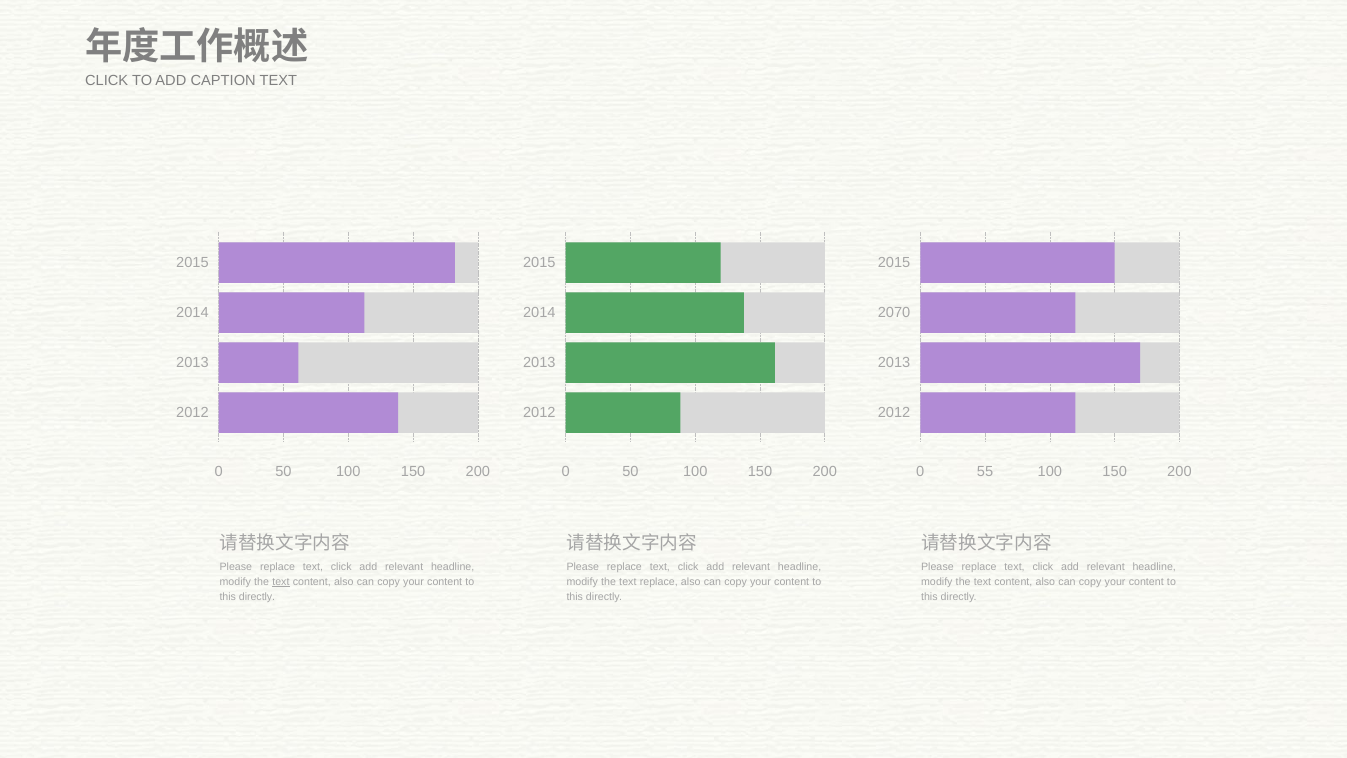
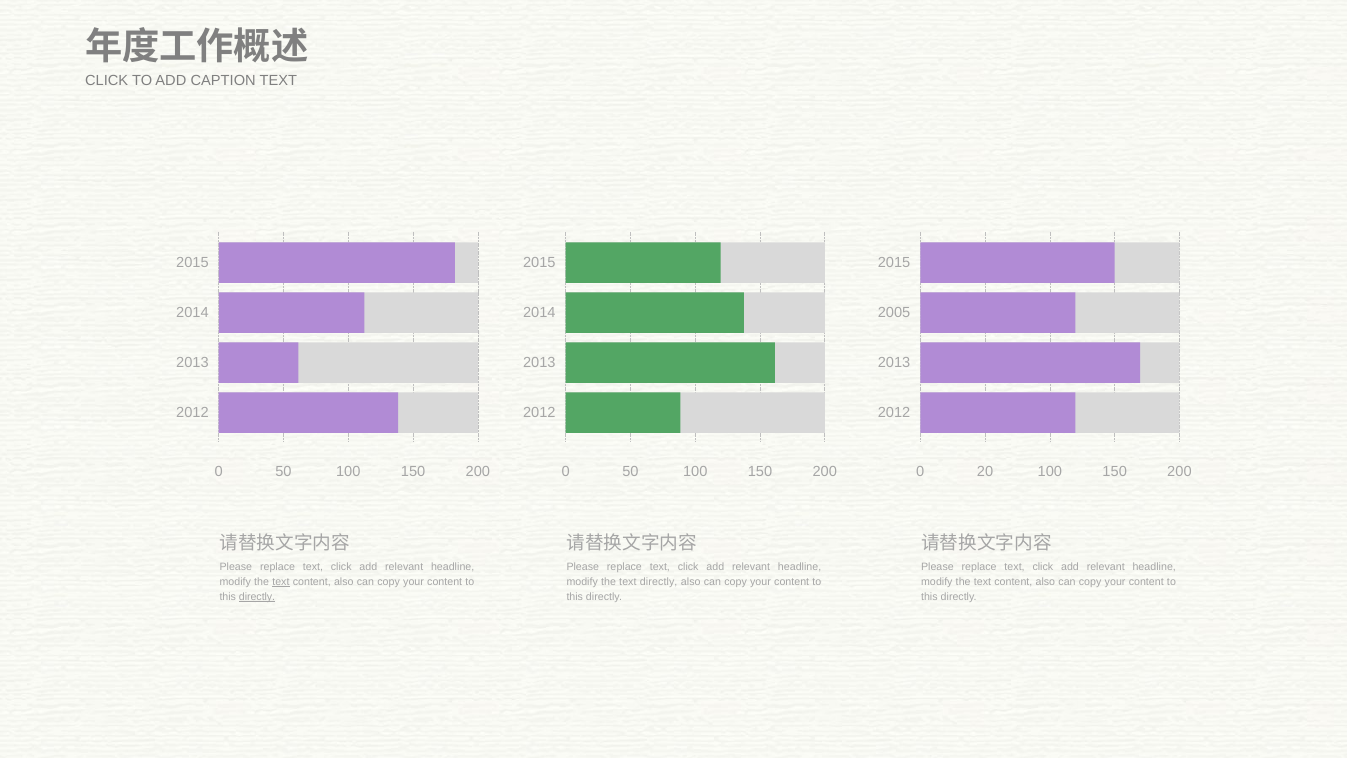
2070: 2070 -> 2005
55: 55 -> 20
text replace: replace -> directly
directly at (257, 597) underline: none -> present
